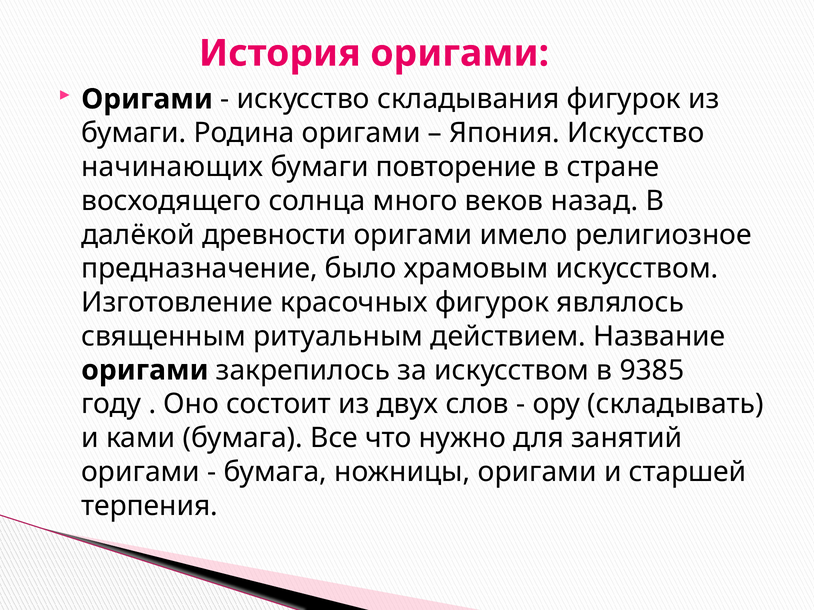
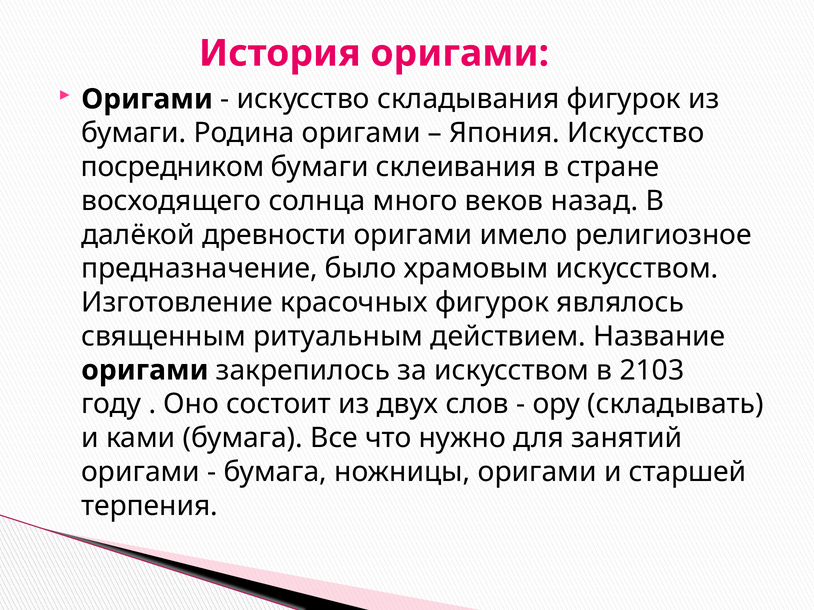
начинающих: начинающих -> посредником
повторение: повторение -> склеивания
9385: 9385 -> 2103
